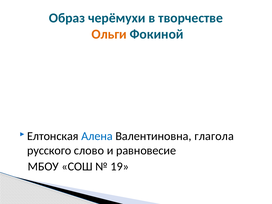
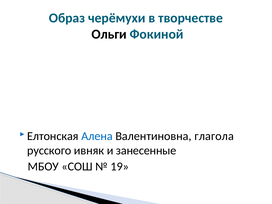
Ольги colour: orange -> black
слово: слово -> ивняк
равновесие: равновесие -> занесенные
